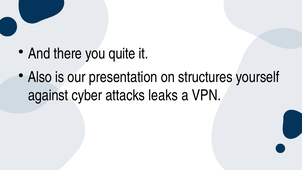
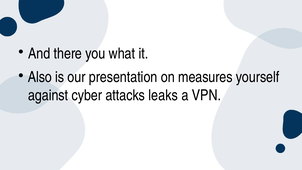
quite: quite -> what
structures: structures -> measures
